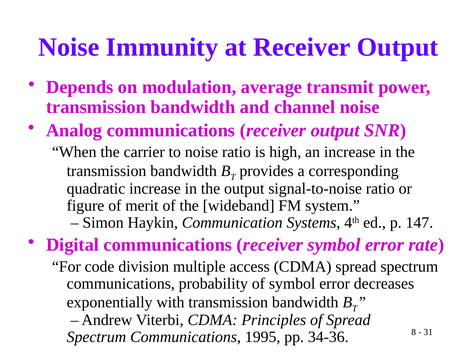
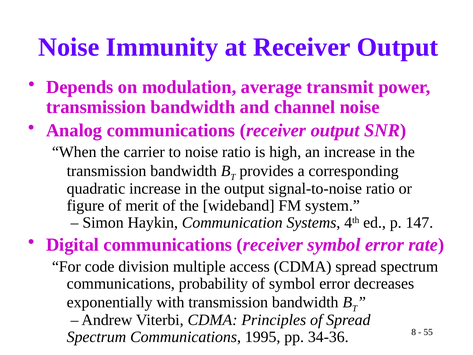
31: 31 -> 55
